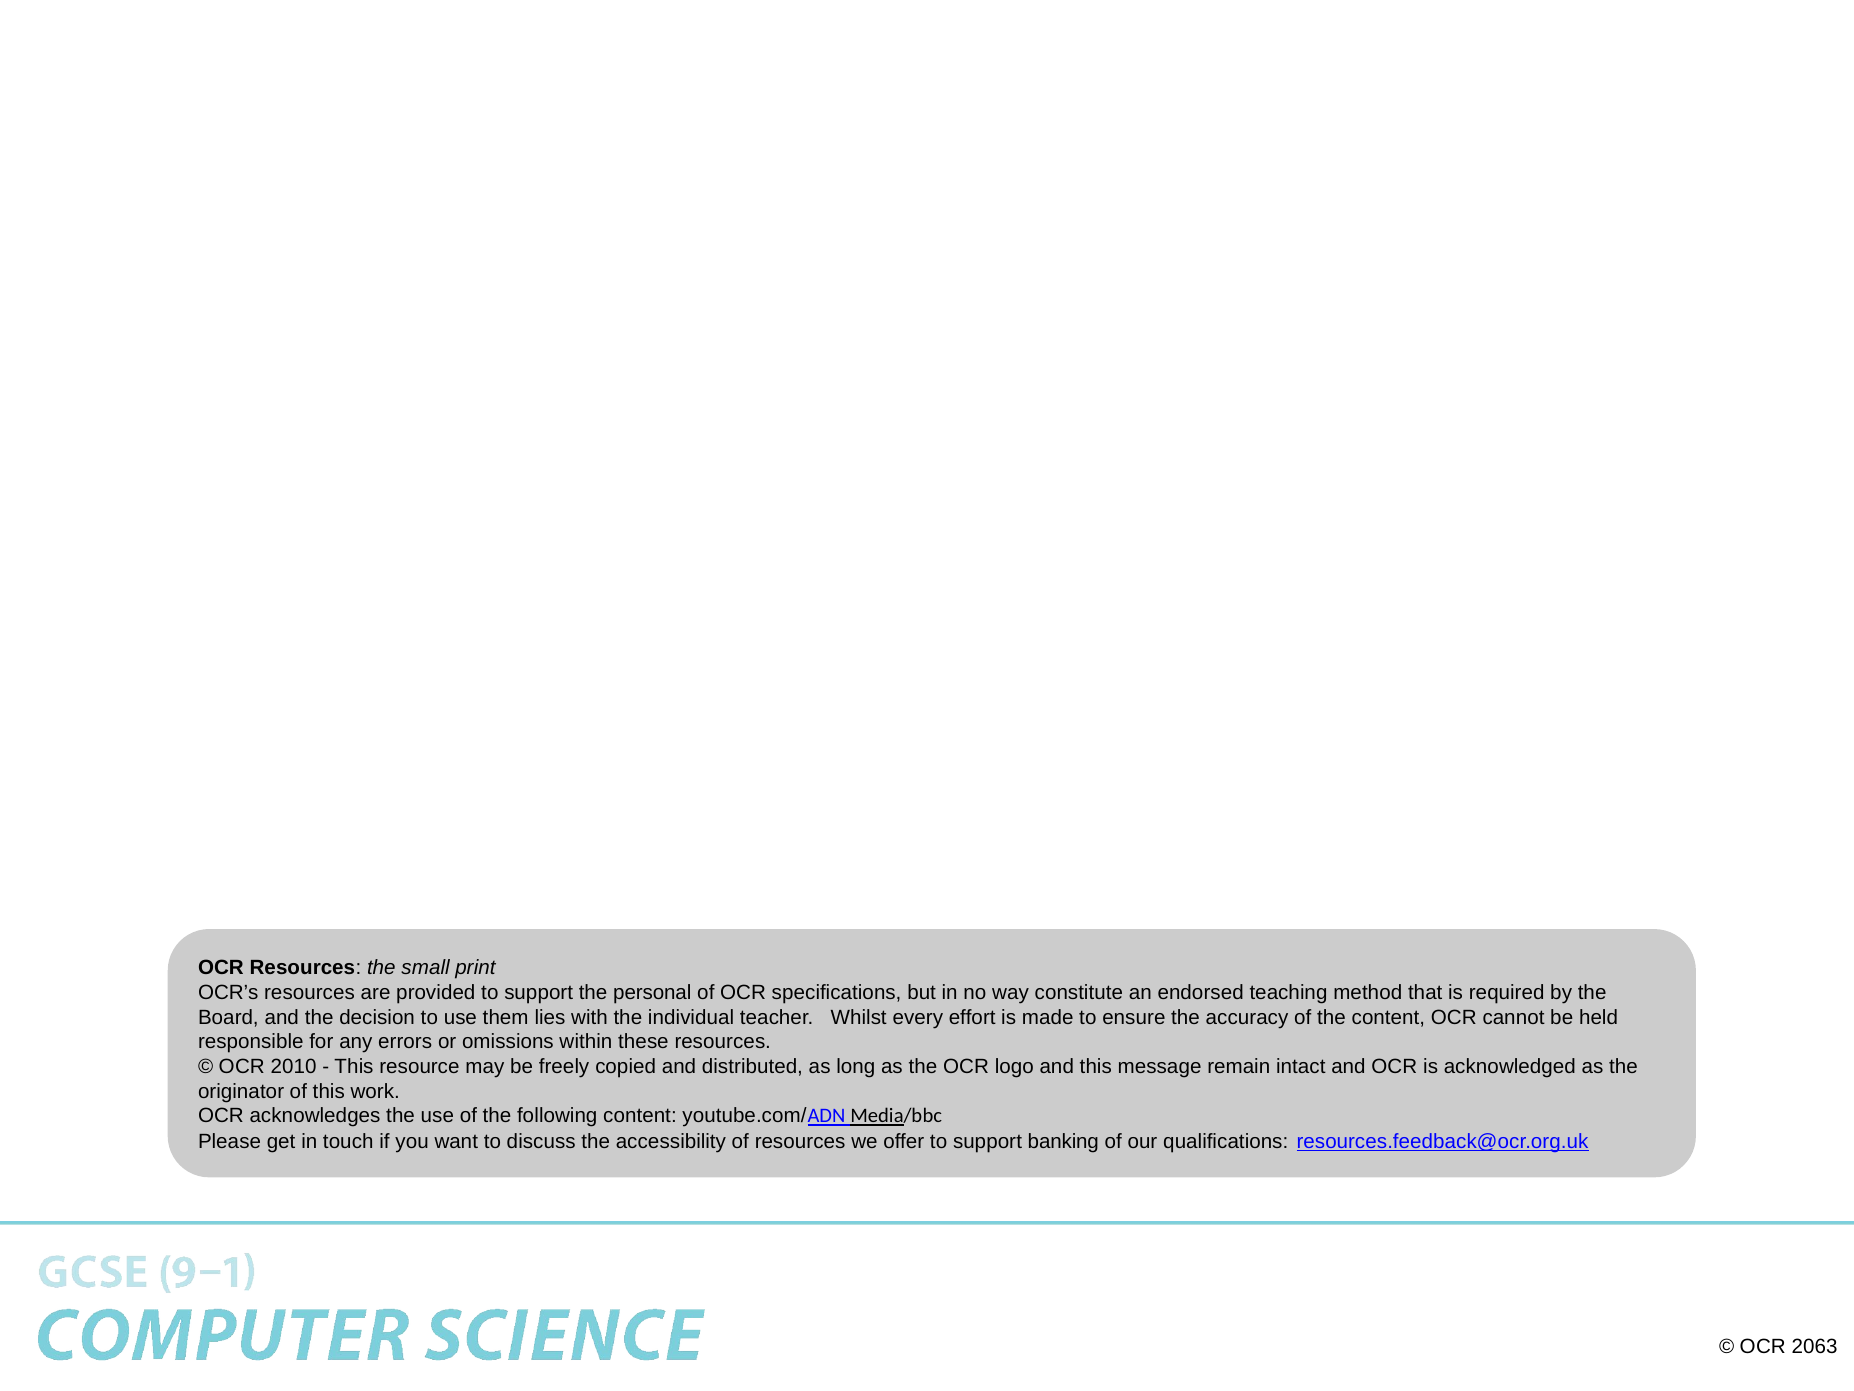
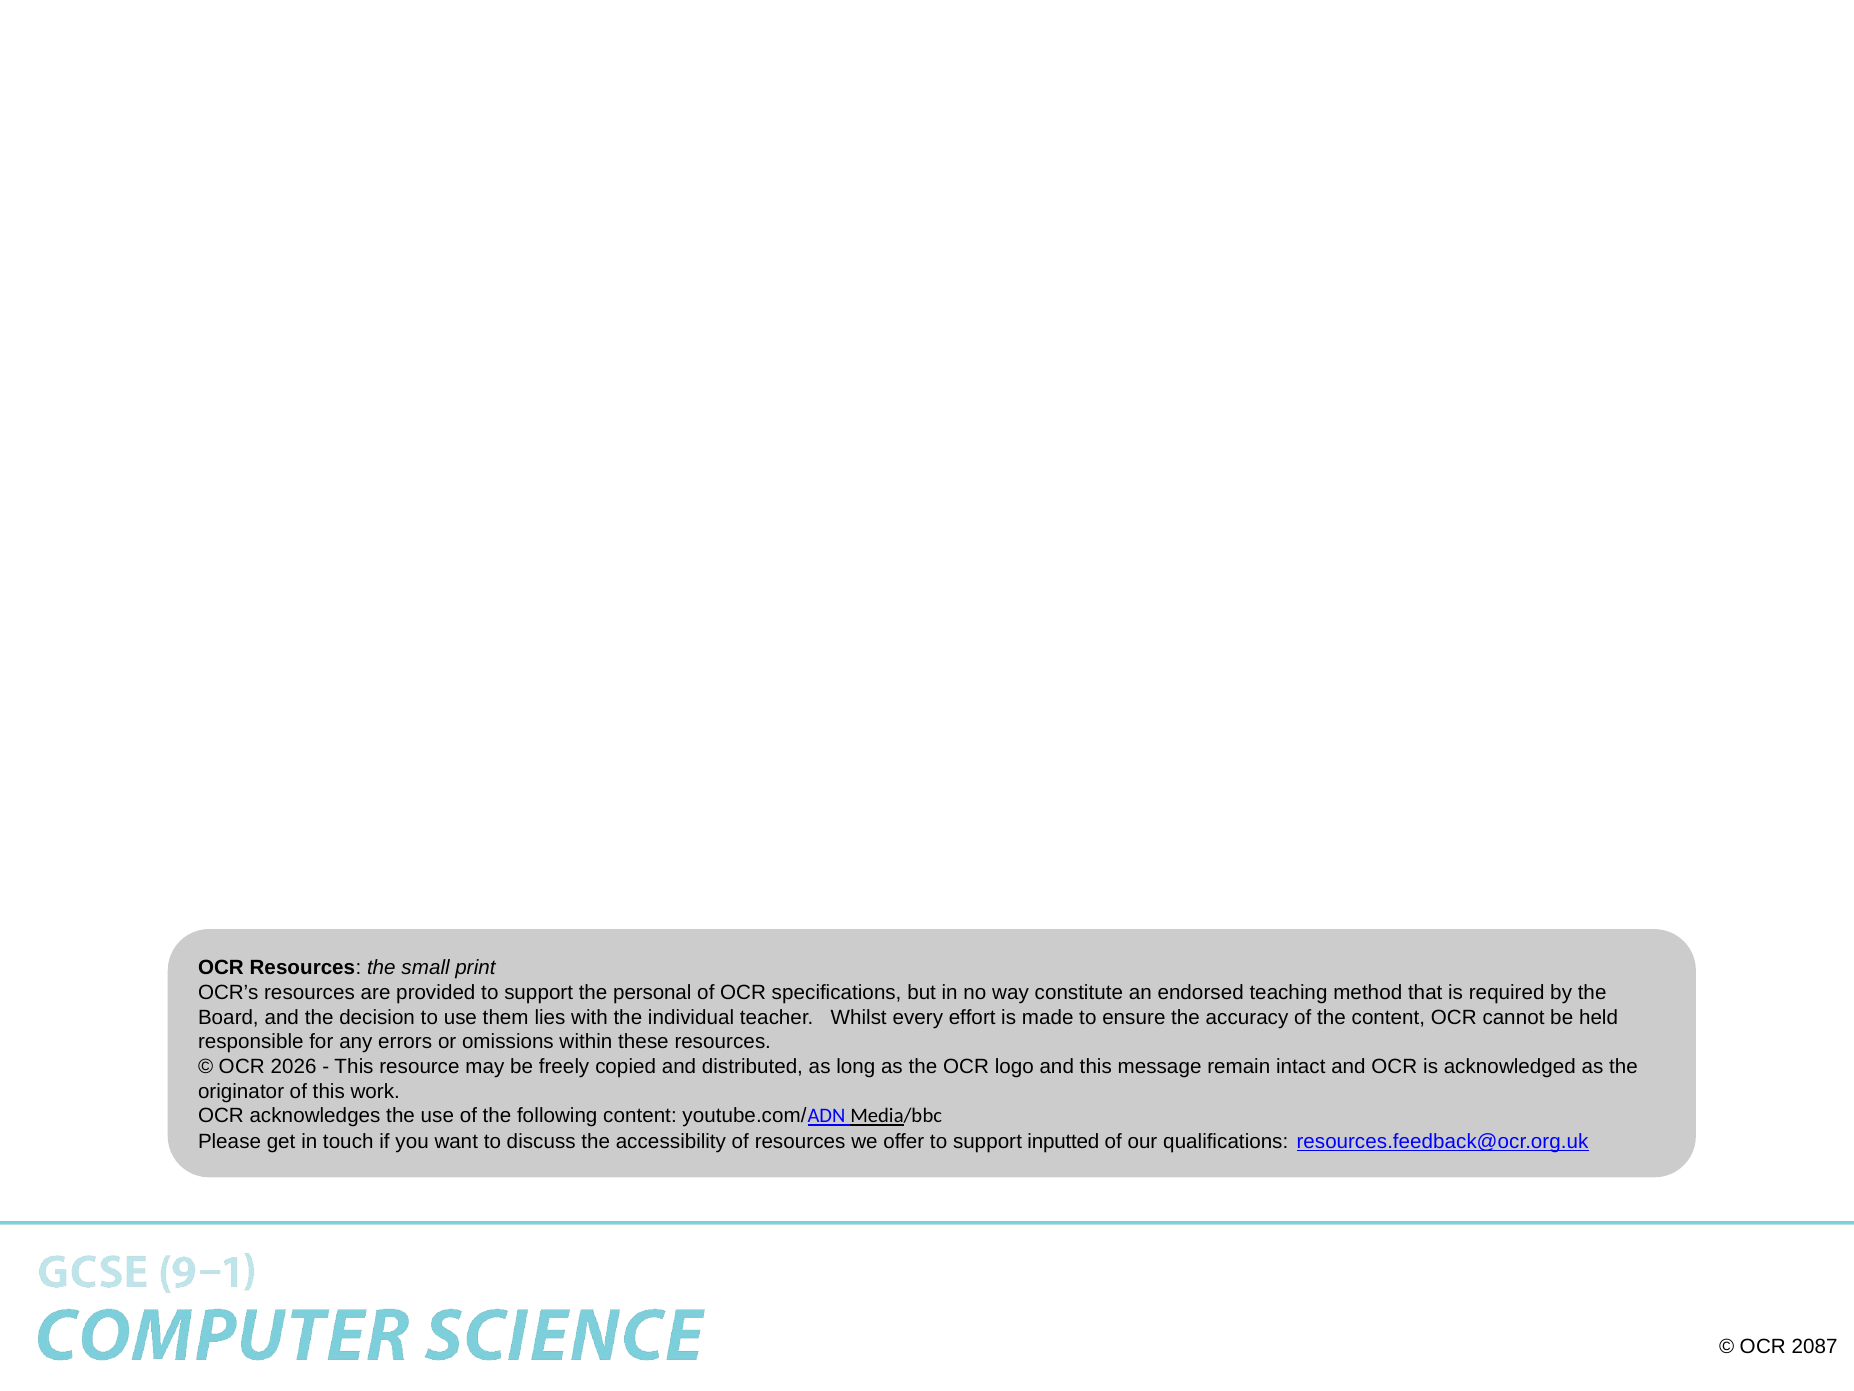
2010: 2010 -> 2026
banking: banking -> inputted
2063: 2063 -> 2087
